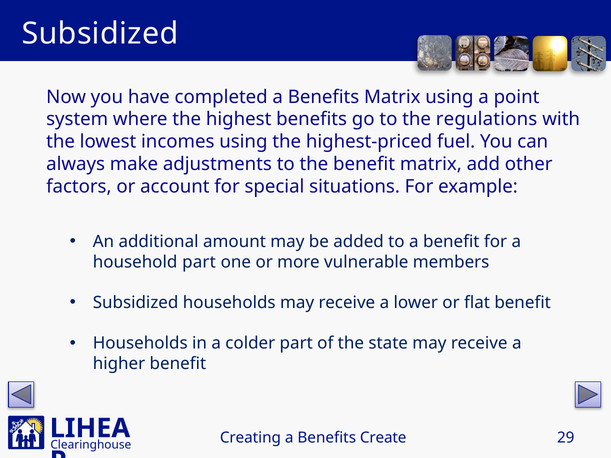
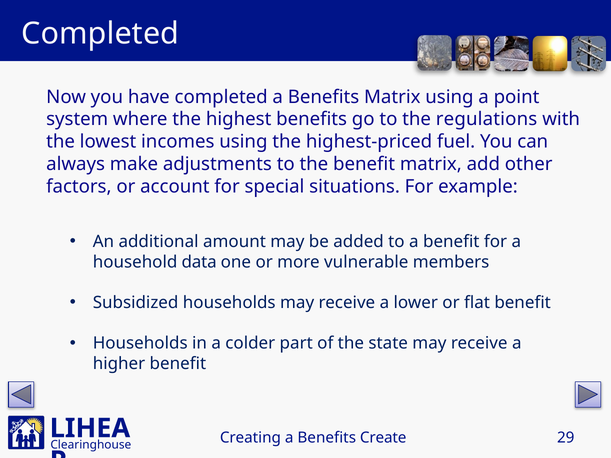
Subsidized at (100, 34): Subsidized -> Completed
household part: part -> data
